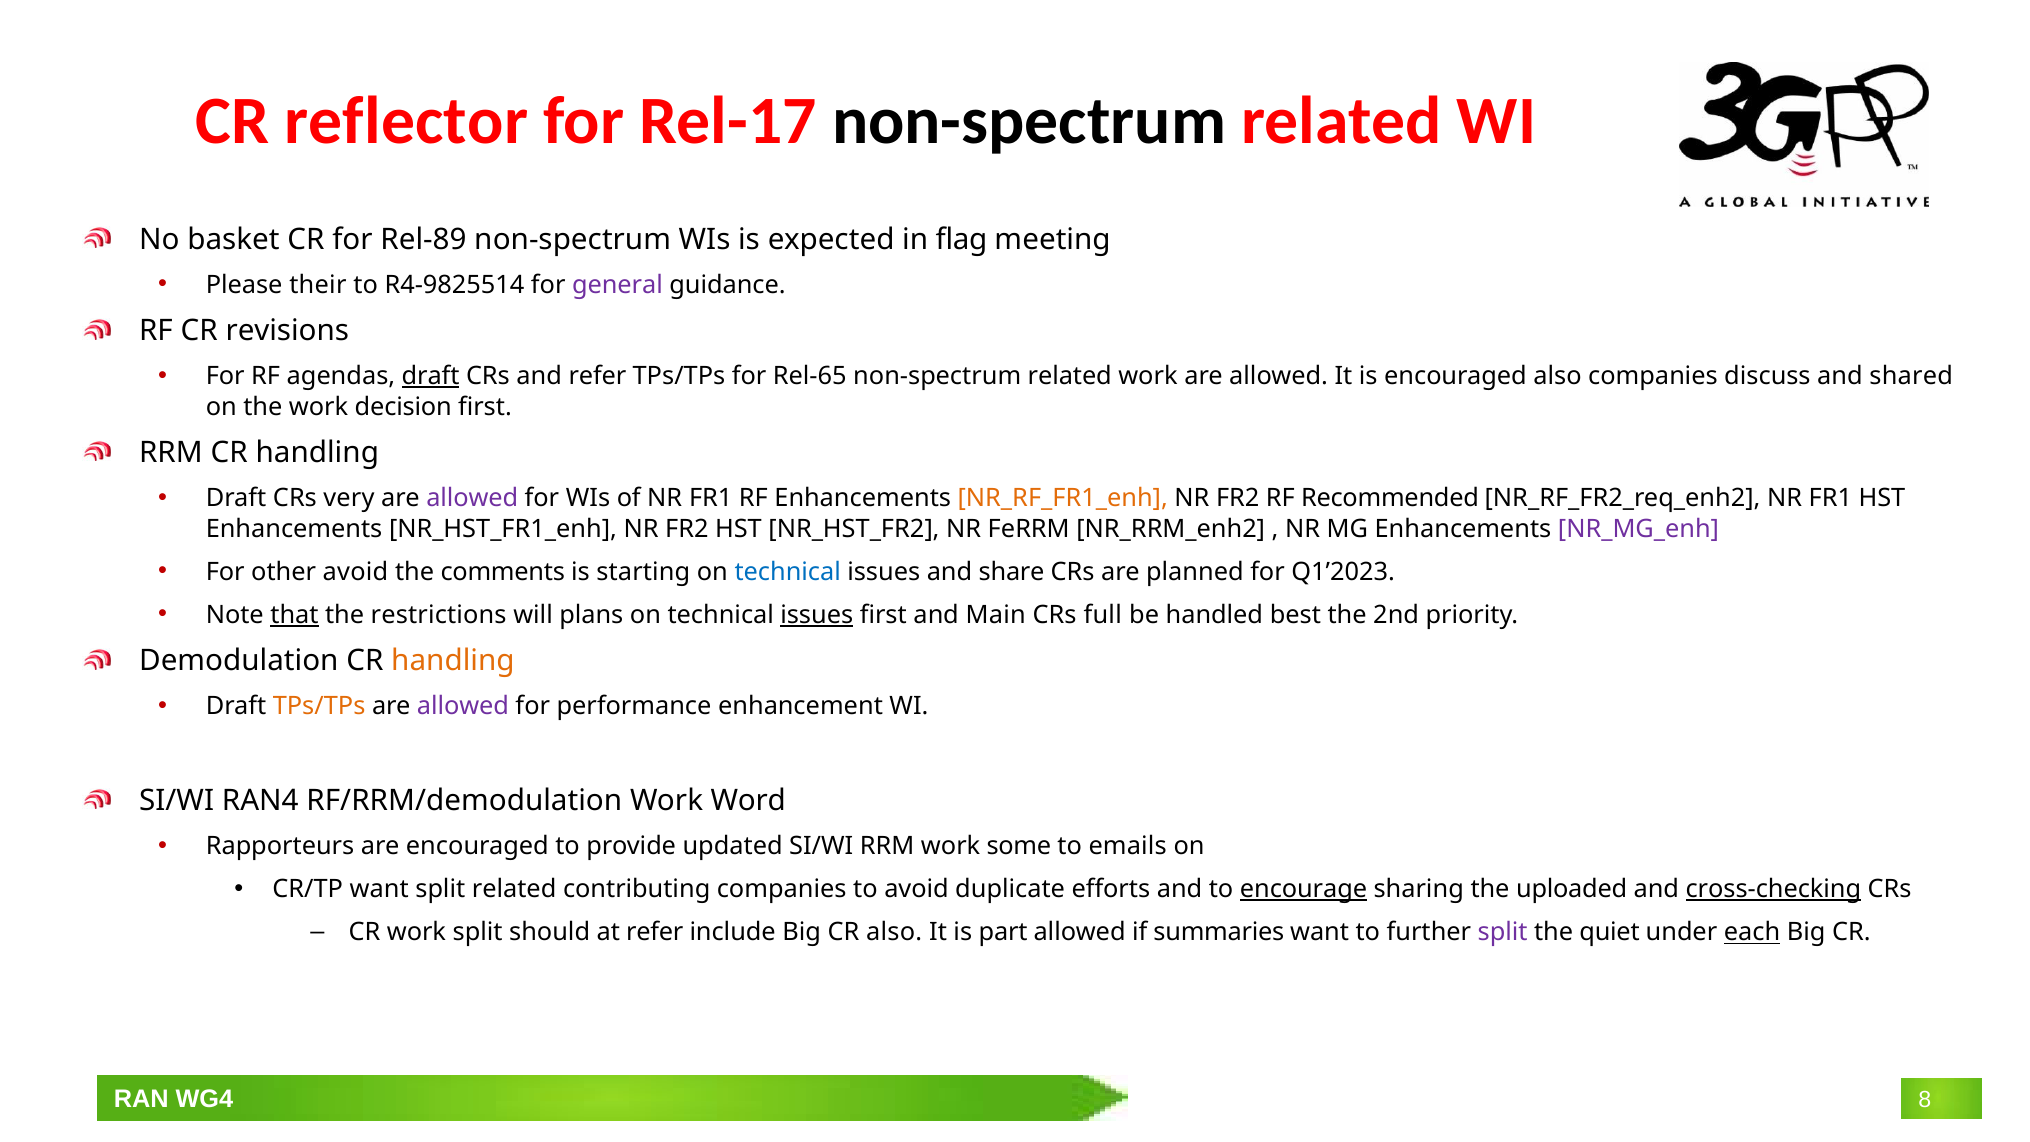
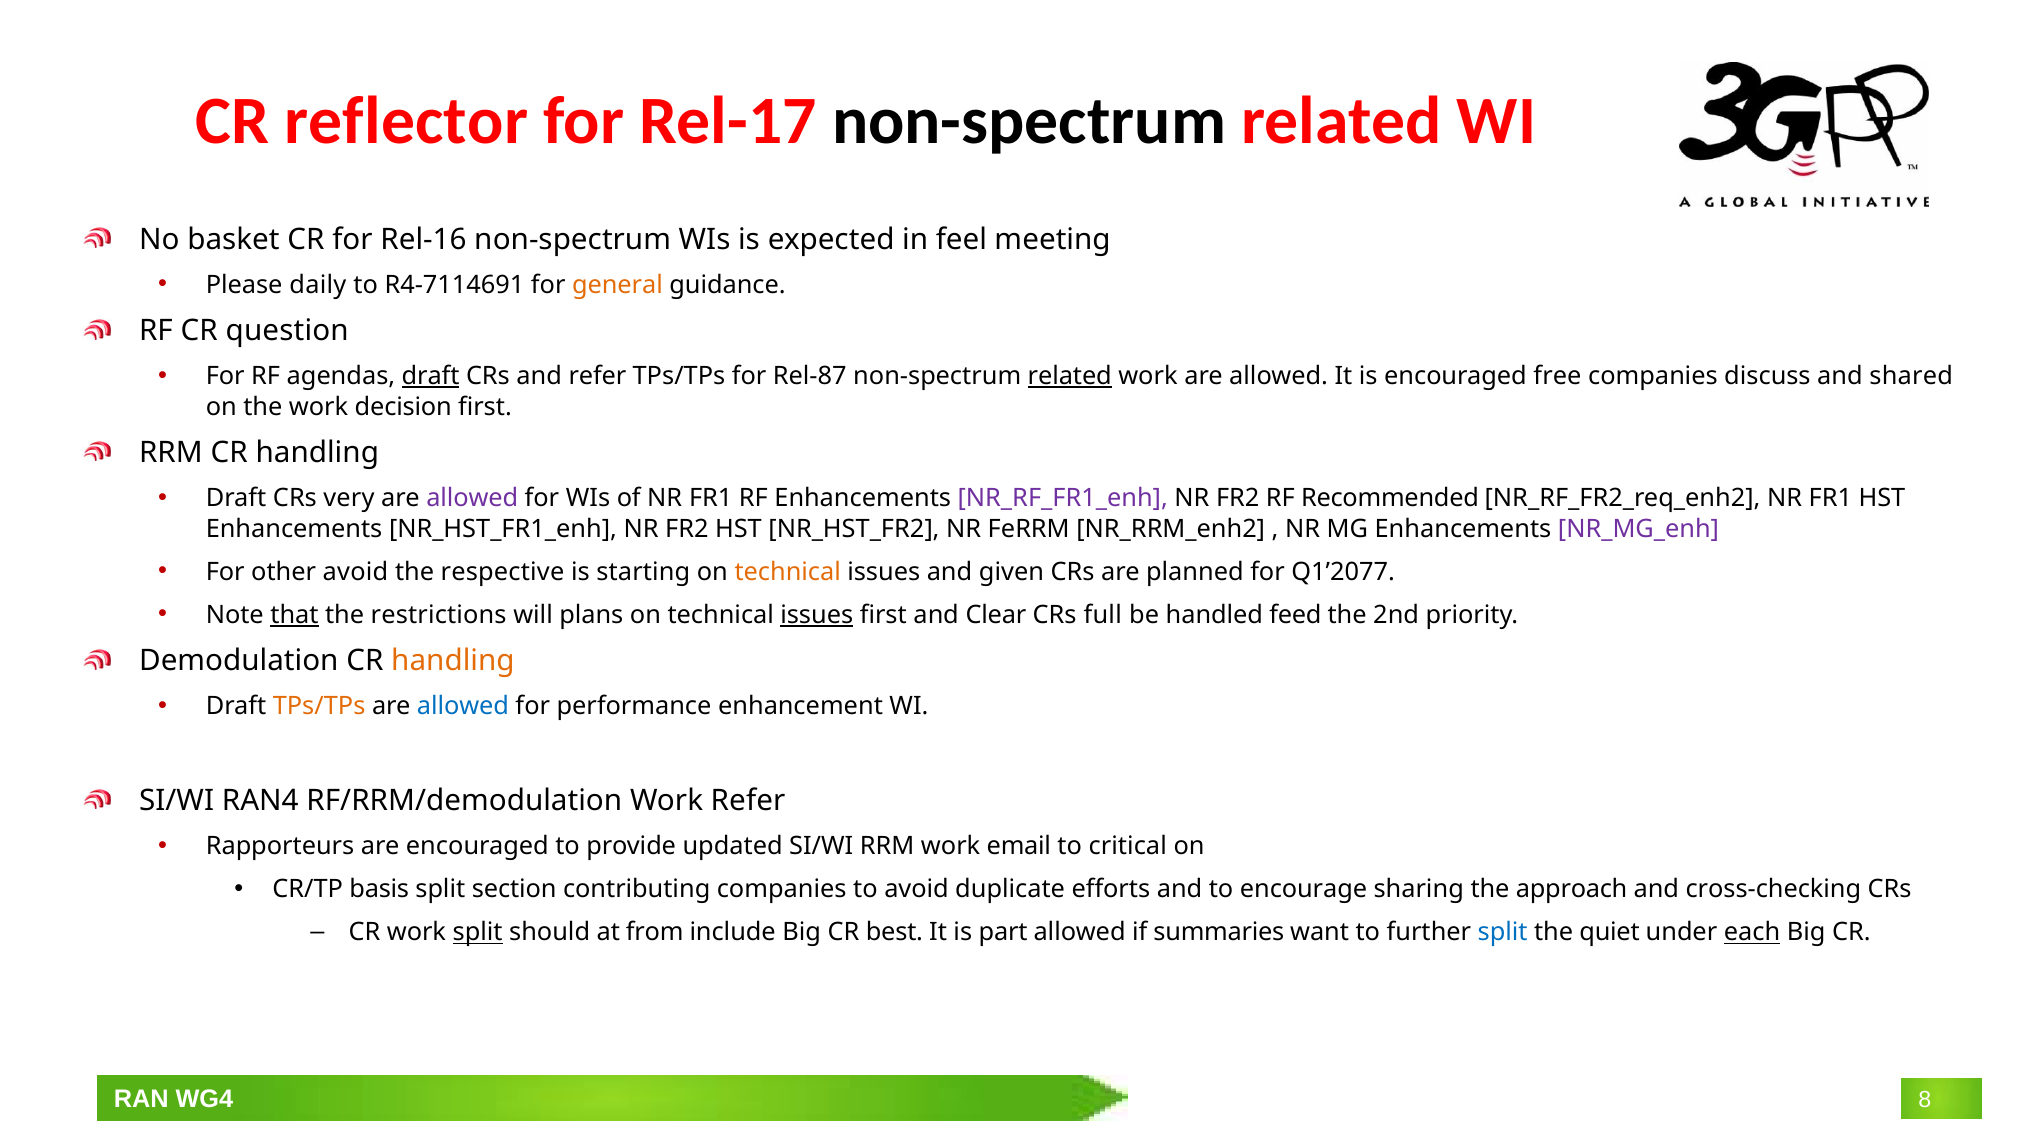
Rel-89: Rel-89 -> Rel-16
flag: flag -> feel
their: their -> daily
R4-9825514: R4-9825514 -> R4-7114691
general colour: purple -> orange
revisions: revisions -> question
Rel-65: Rel-65 -> Rel-87
related at (1070, 376) underline: none -> present
encouraged also: also -> free
NR_RF_FR1_enh colour: orange -> purple
comments: comments -> respective
technical at (788, 572) colour: blue -> orange
share: share -> given
Q1’2023: Q1’2023 -> Q1’2077
Main: Main -> Clear
best: best -> feed
allowed at (463, 706) colour: purple -> blue
Work Word: Word -> Refer
some: some -> email
emails: emails -> critical
CR/TP want: want -> basis
split related: related -> section
encourage underline: present -> none
uploaded: uploaded -> approach
cross-checking underline: present -> none
split at (478, 932) underline: none -> present
at refer: refer -> from
CR also: also -> best
split at (1503, 932) colour: purple -> blue
